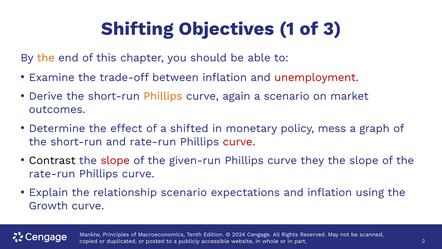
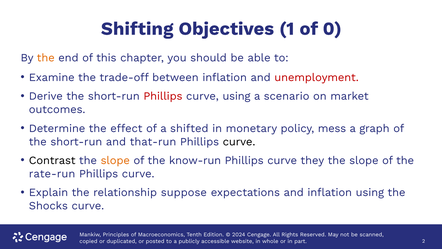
3: 3 -> 0
Phillips at (163, 96) colour: orange -> red
curve again: again -> using
and rate-run: rate-run -> that-run
curve at (239, 141) colour: red -> black
slope at (115, 160) colour: red -> orange
given-run: given-run -> know-run
relationship scenario: scenario -> suppose
Growth: Growth -> Shocks
